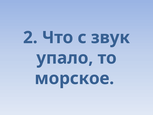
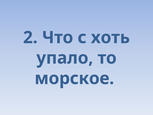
звук: звук -> хоть
